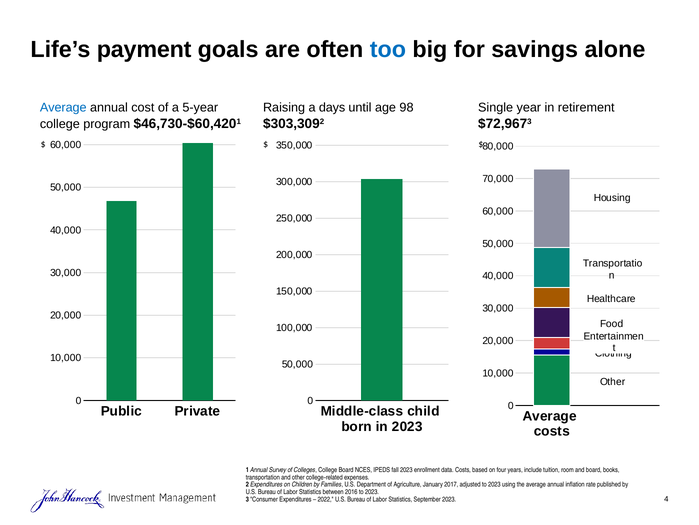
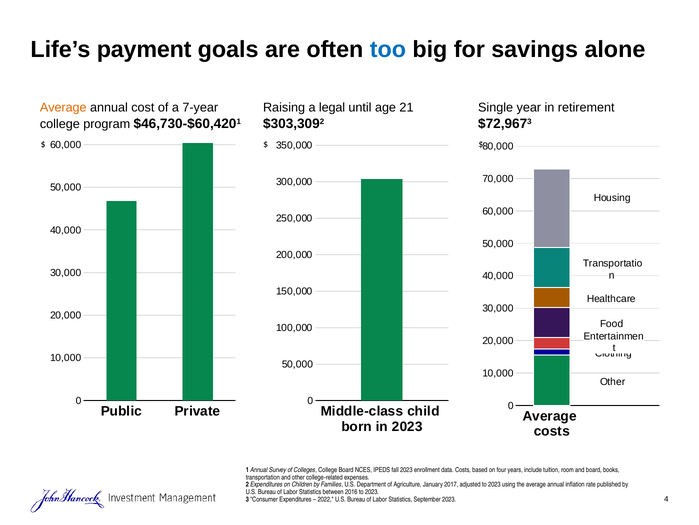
Average at (63, 108) colour: blue -> orange
5-year: 5-year -> 7-year
days: days -> legal
98: 98 -> 21
